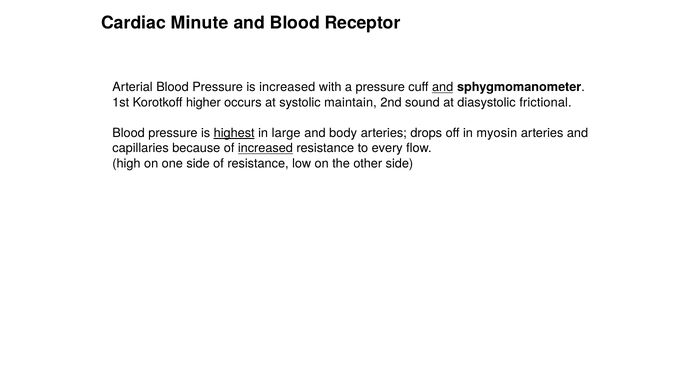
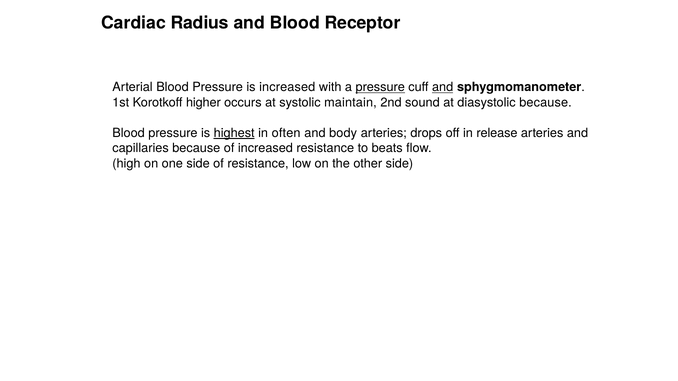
Minute: Minute -> Radius
pressure at (380, 87) underline: none -> present
diasystolic frictional: frictional -> because
large: large -> often
myosin: myosin -> release
increased at (265, 148) underline: present -> none
every: every -> beats
